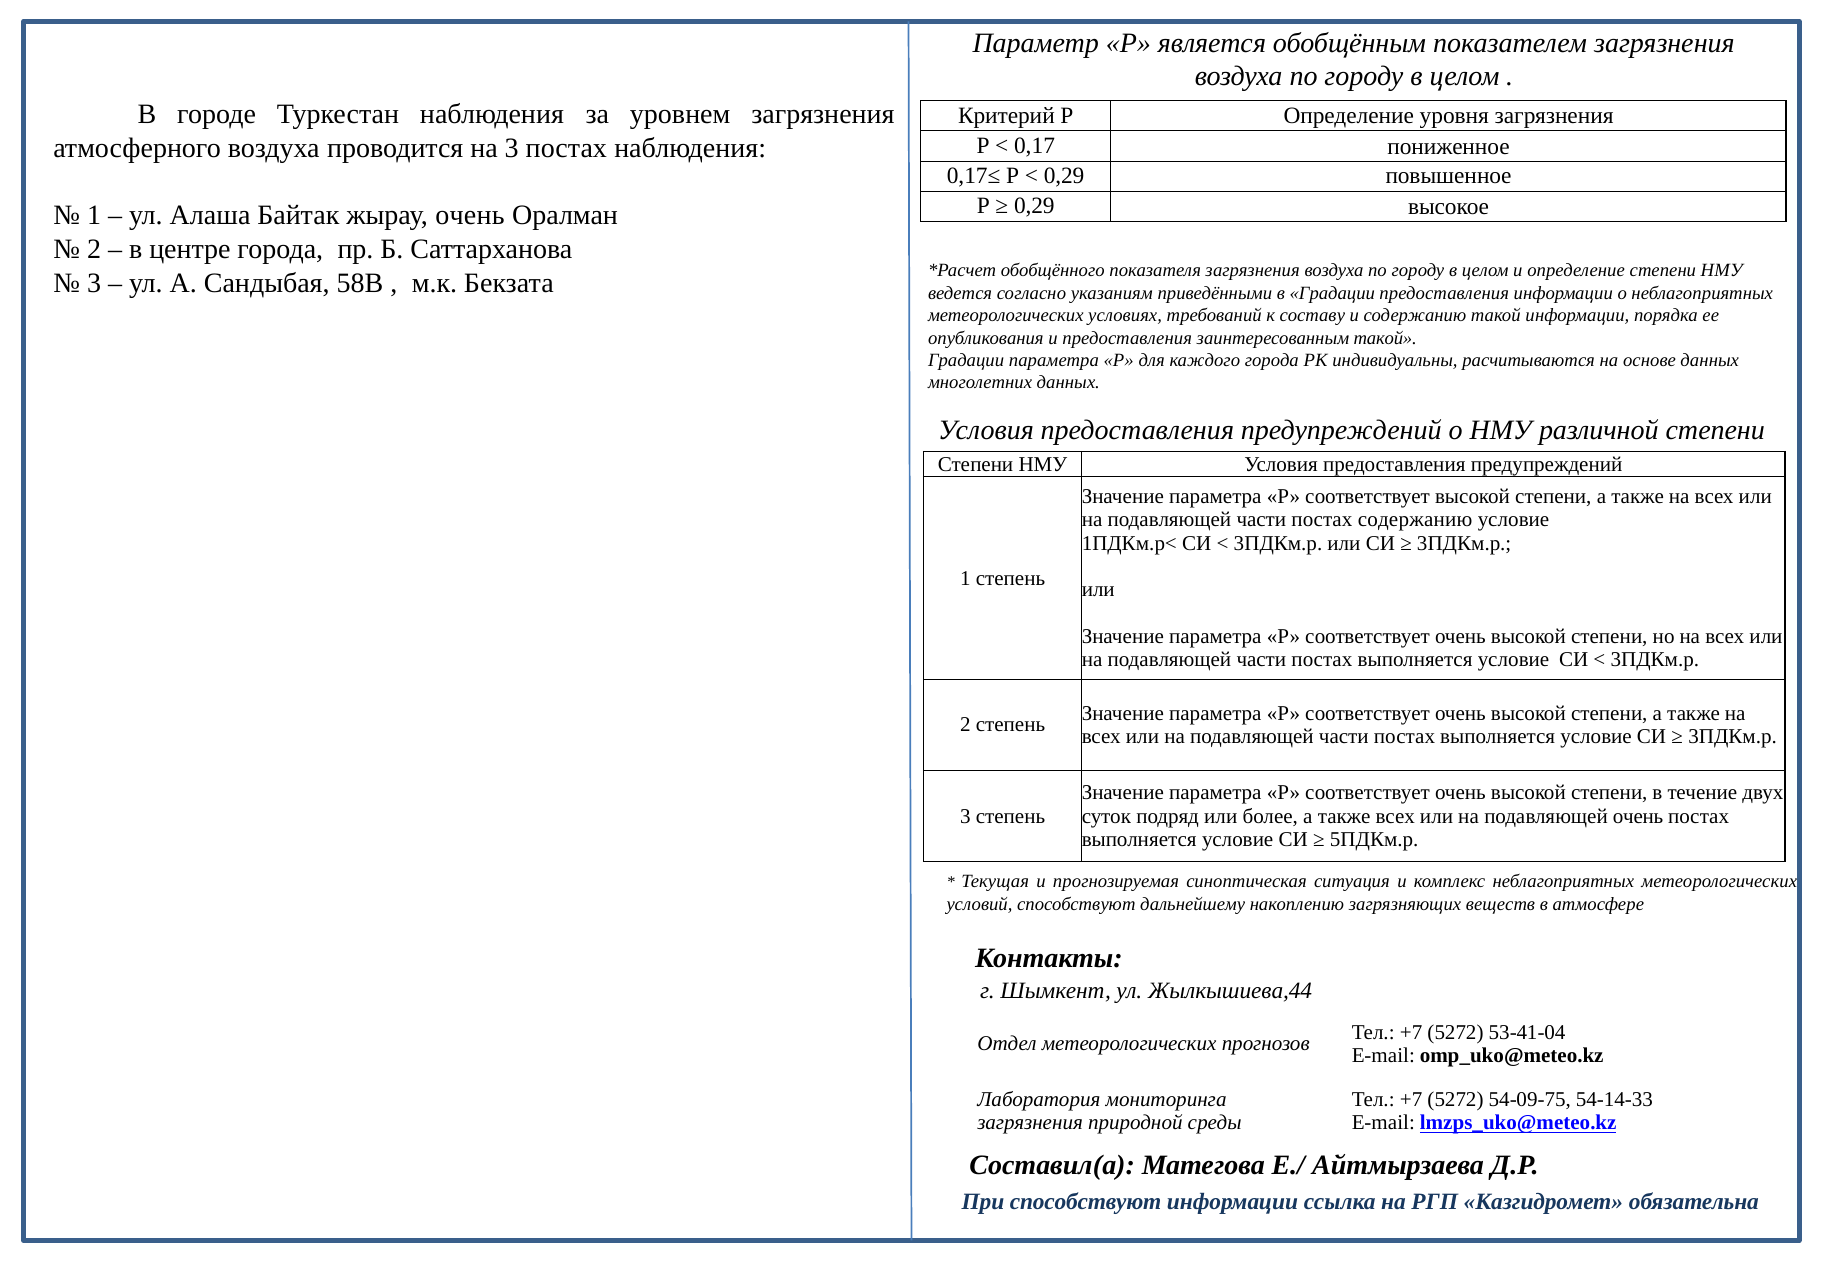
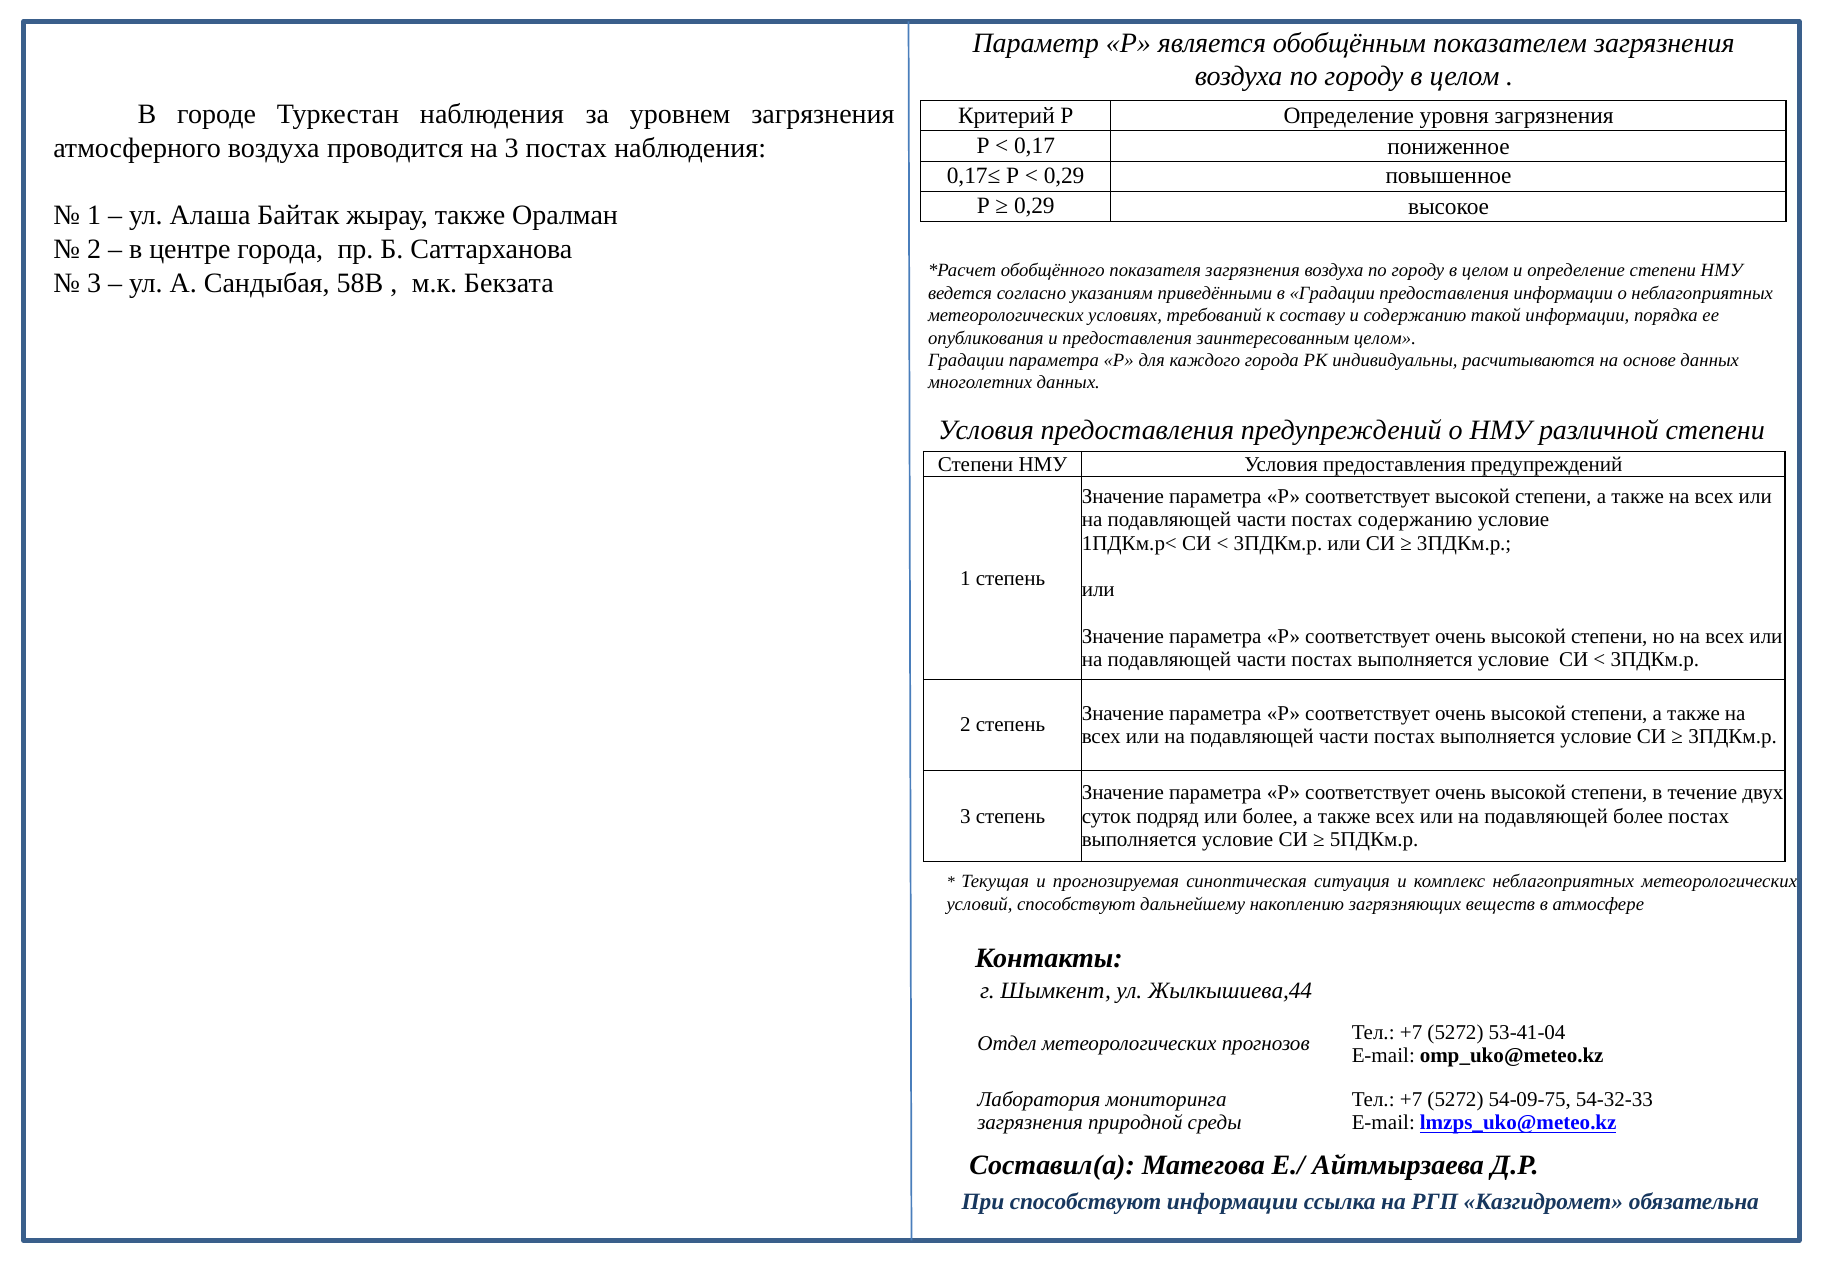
жырау очень: очень -> также
заинтересованным такой: такой -> целом
подавляющей очень: очень -> более
54-14-33: 54-14-33 -> 54-32-33
